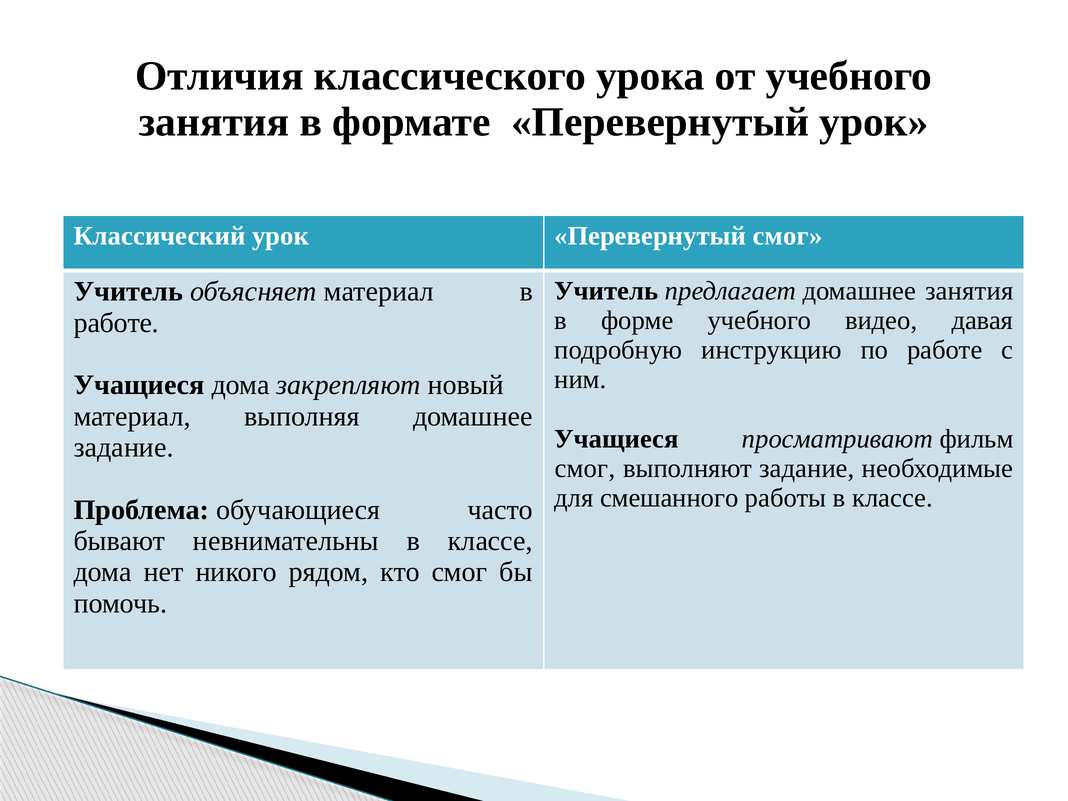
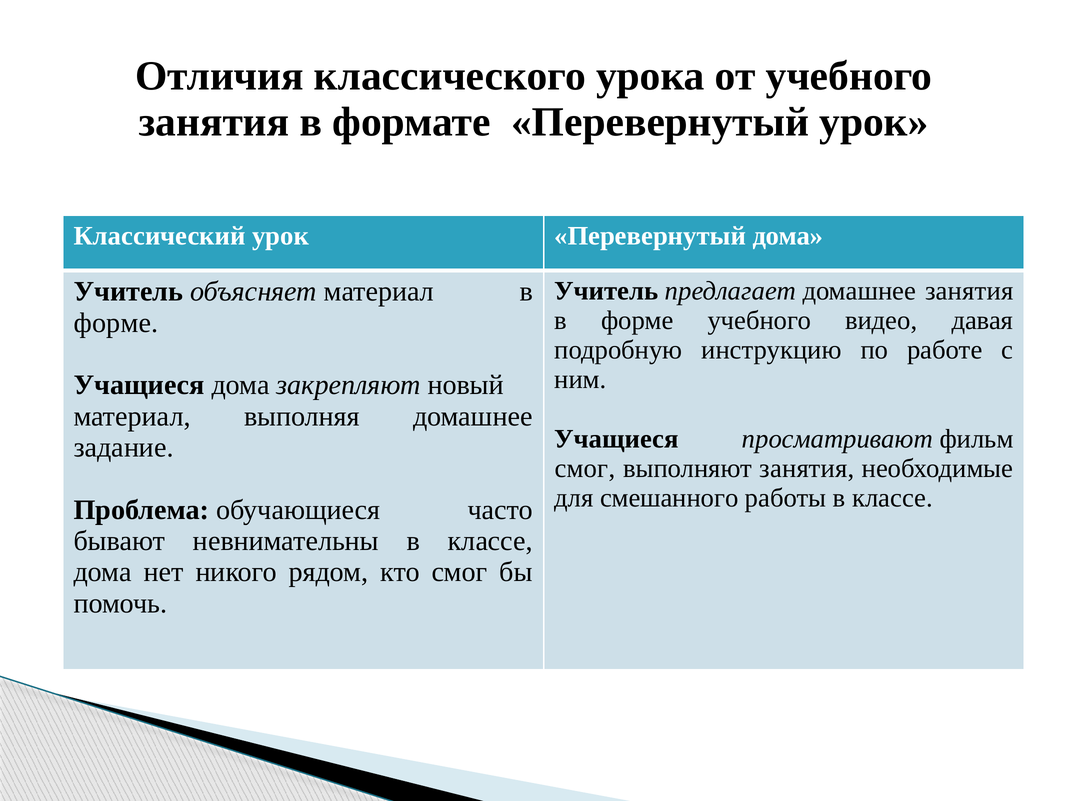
Перевернутый смог: смог -> дома
работе at (116, 323): работе -> форме
выполняют задание: задание -> занятия
